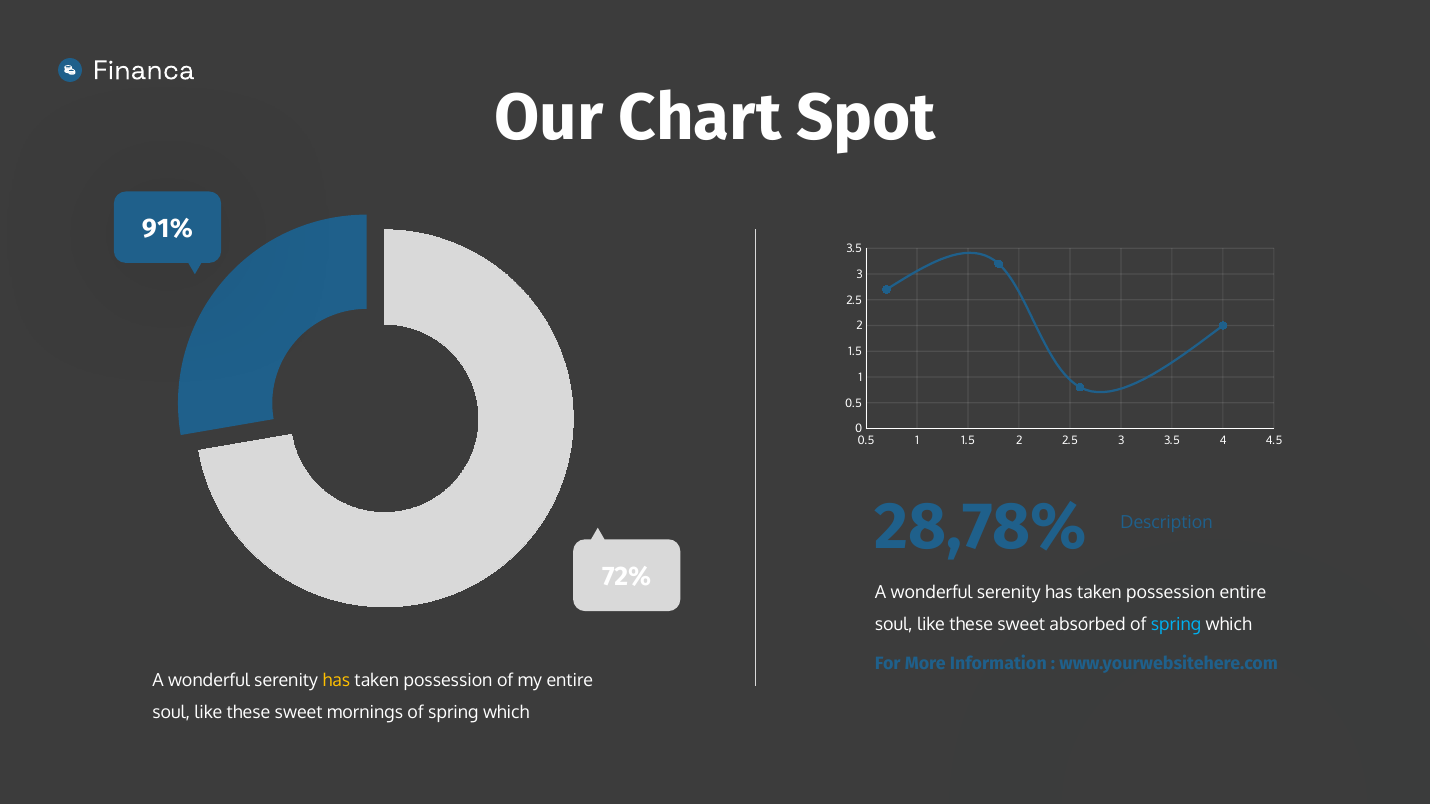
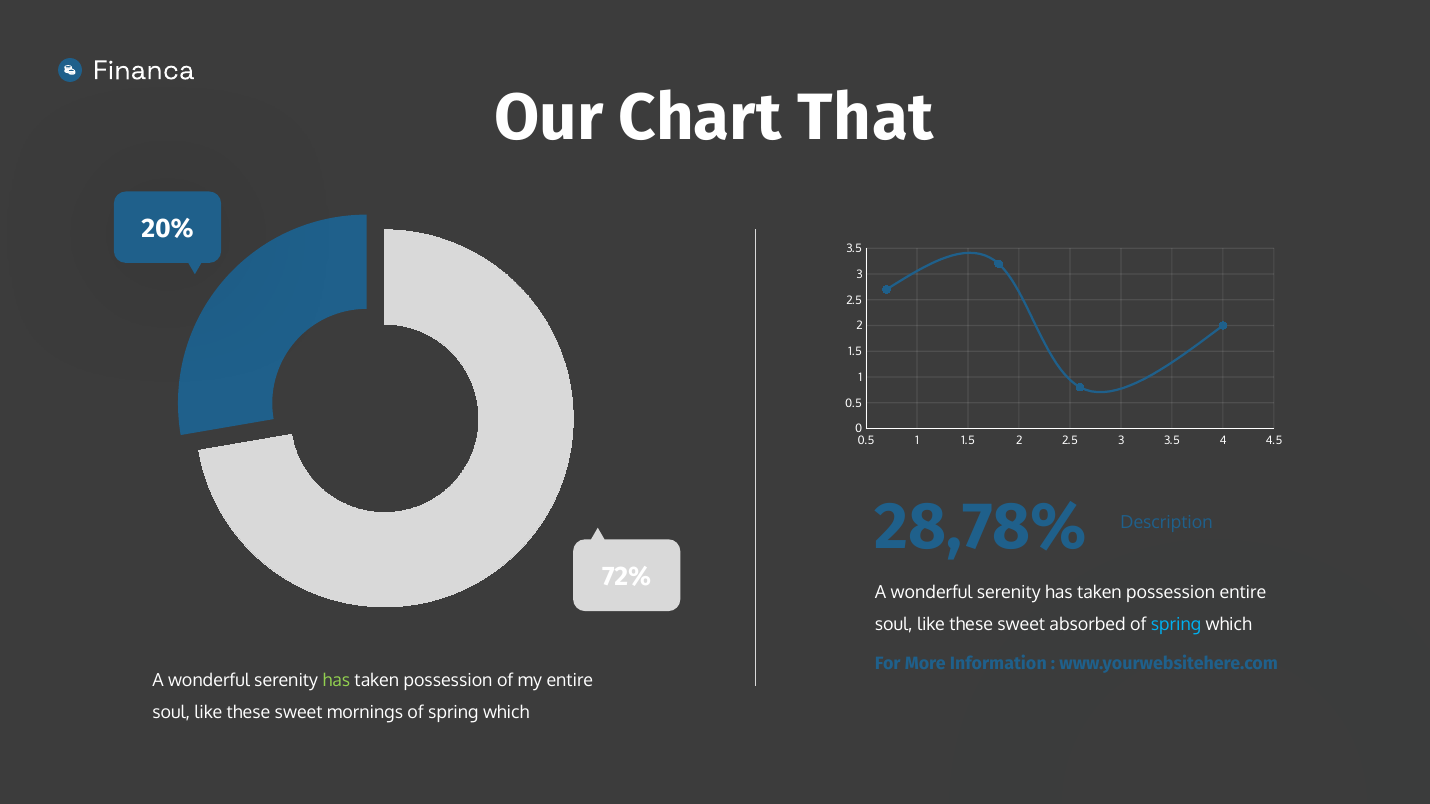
Spot: Spot -> That
91%: 91% -> 20%
has at (336, 680) colour: yellow -> light green
